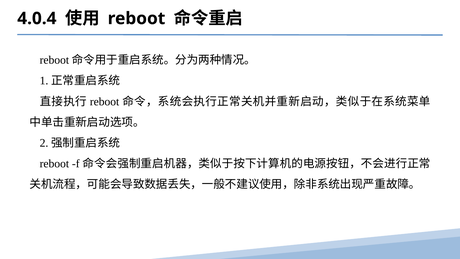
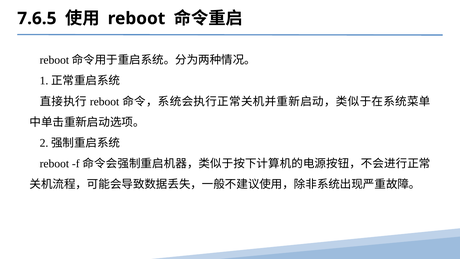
4.0.4: 4.0.4 -> 7.6.5
